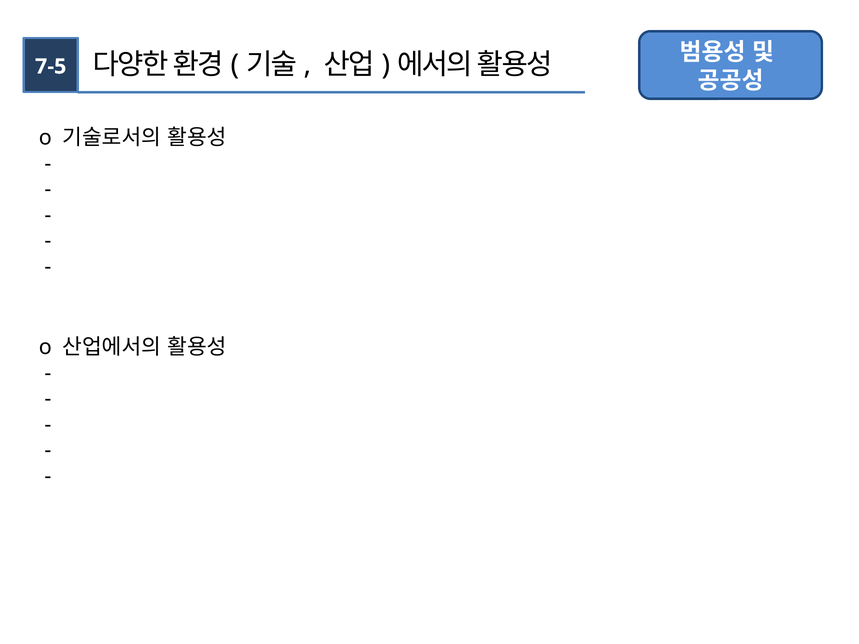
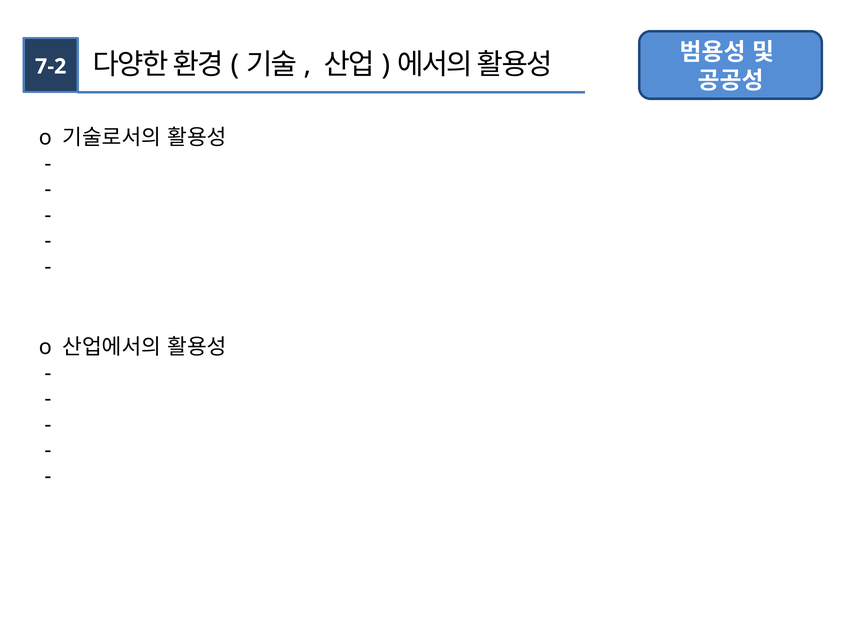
7-5: 7-5 -> 7-2
